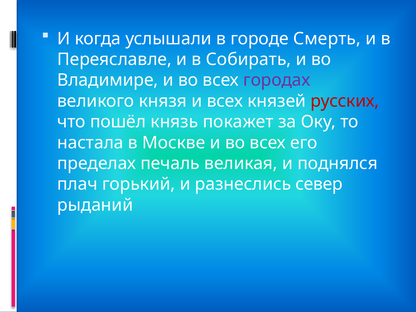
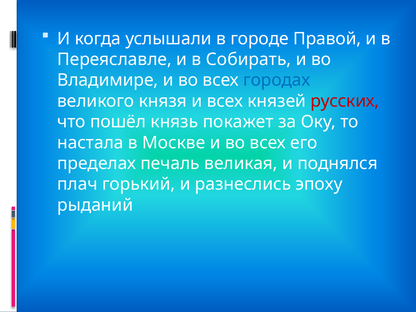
Смерть: Смерть -> Правой
городах colour: purple -> blue
север: север -> эпоху
